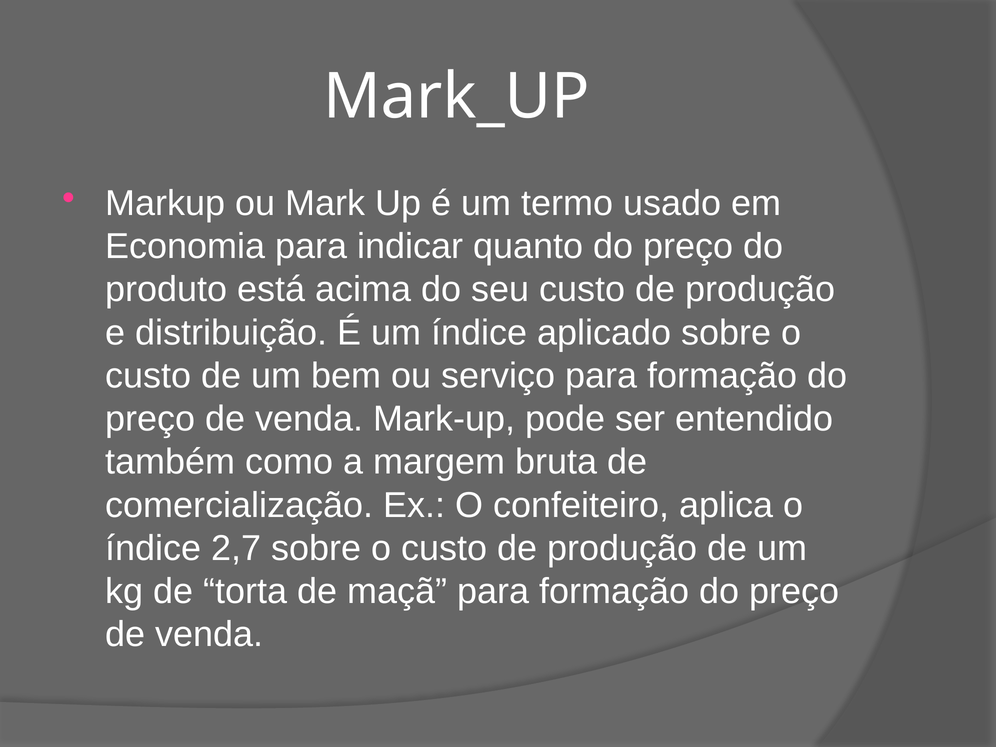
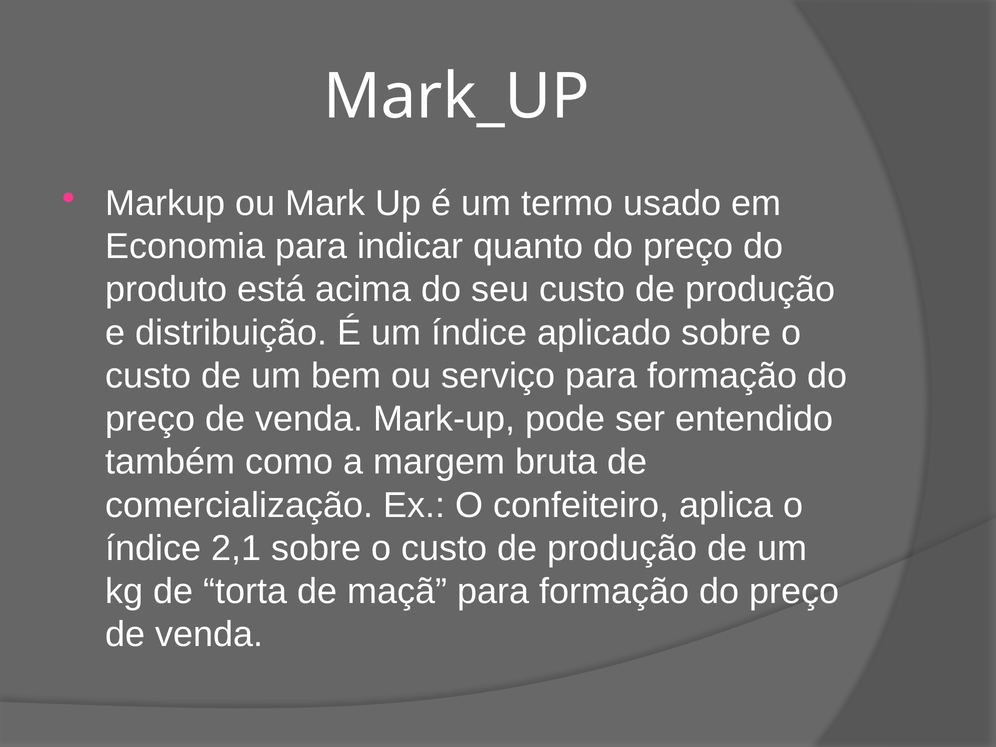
2,7: 2,7 -> 2,1
